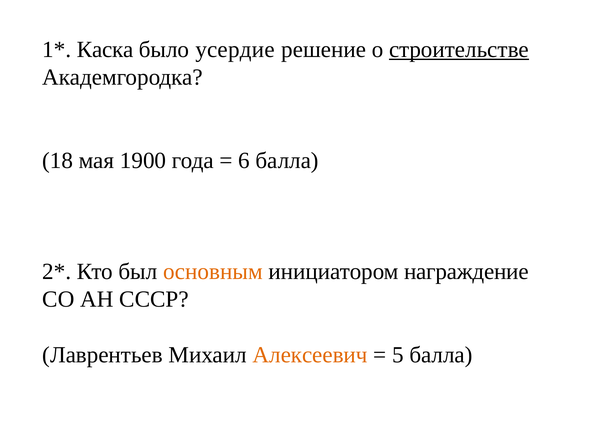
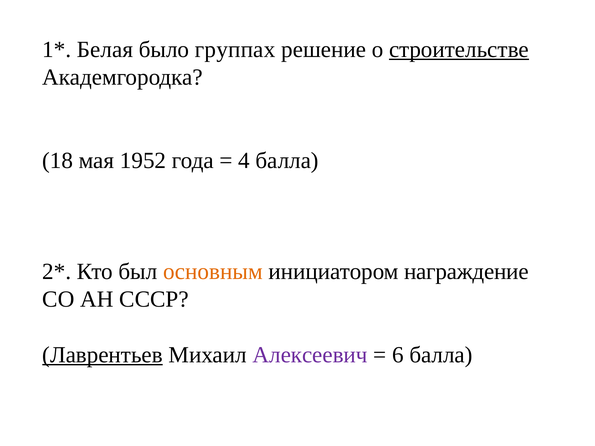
Каска: Каска -> Белая
усердие: усердие -> группах
1900: 1900 -> 1952
6: 6 -> 4
Лаврентьев underline: none -> present
Алексеевич colour: orange -> purple
5: 5 -> 6
